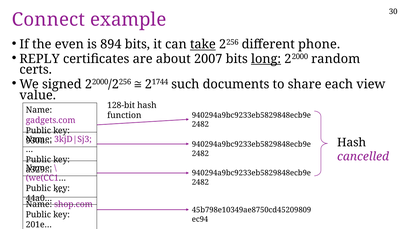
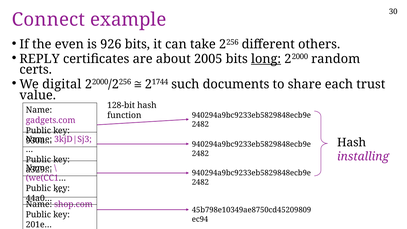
894: 894 -> 926
take underline: present -> none
phone: phone -> others
2007: 2007 -> 2005
signed: signed -> digital
view: view -> trust
cancelled: cancelled -> installing
